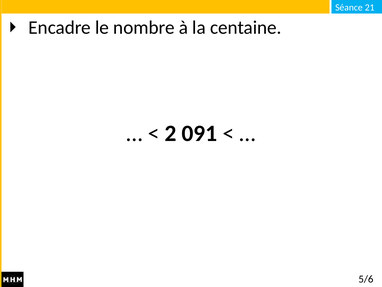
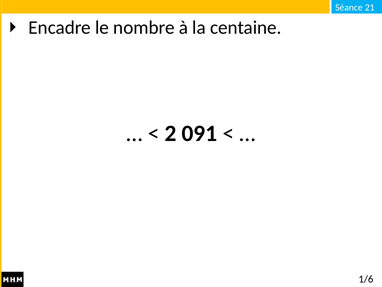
5/6: 5/6 -> 1/6
